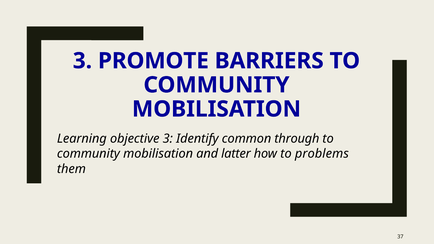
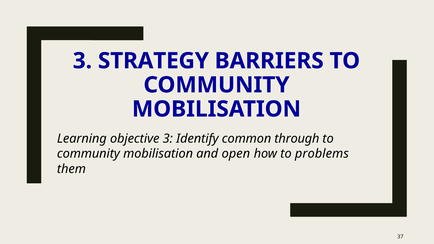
PROMOTE: PROMOTE -> STRATEGY
latter: latter -> open
